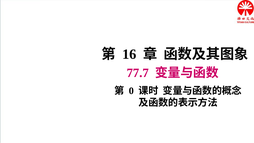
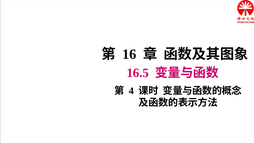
77.7: 77.7 -> 16.5
0: 0 -> 4
